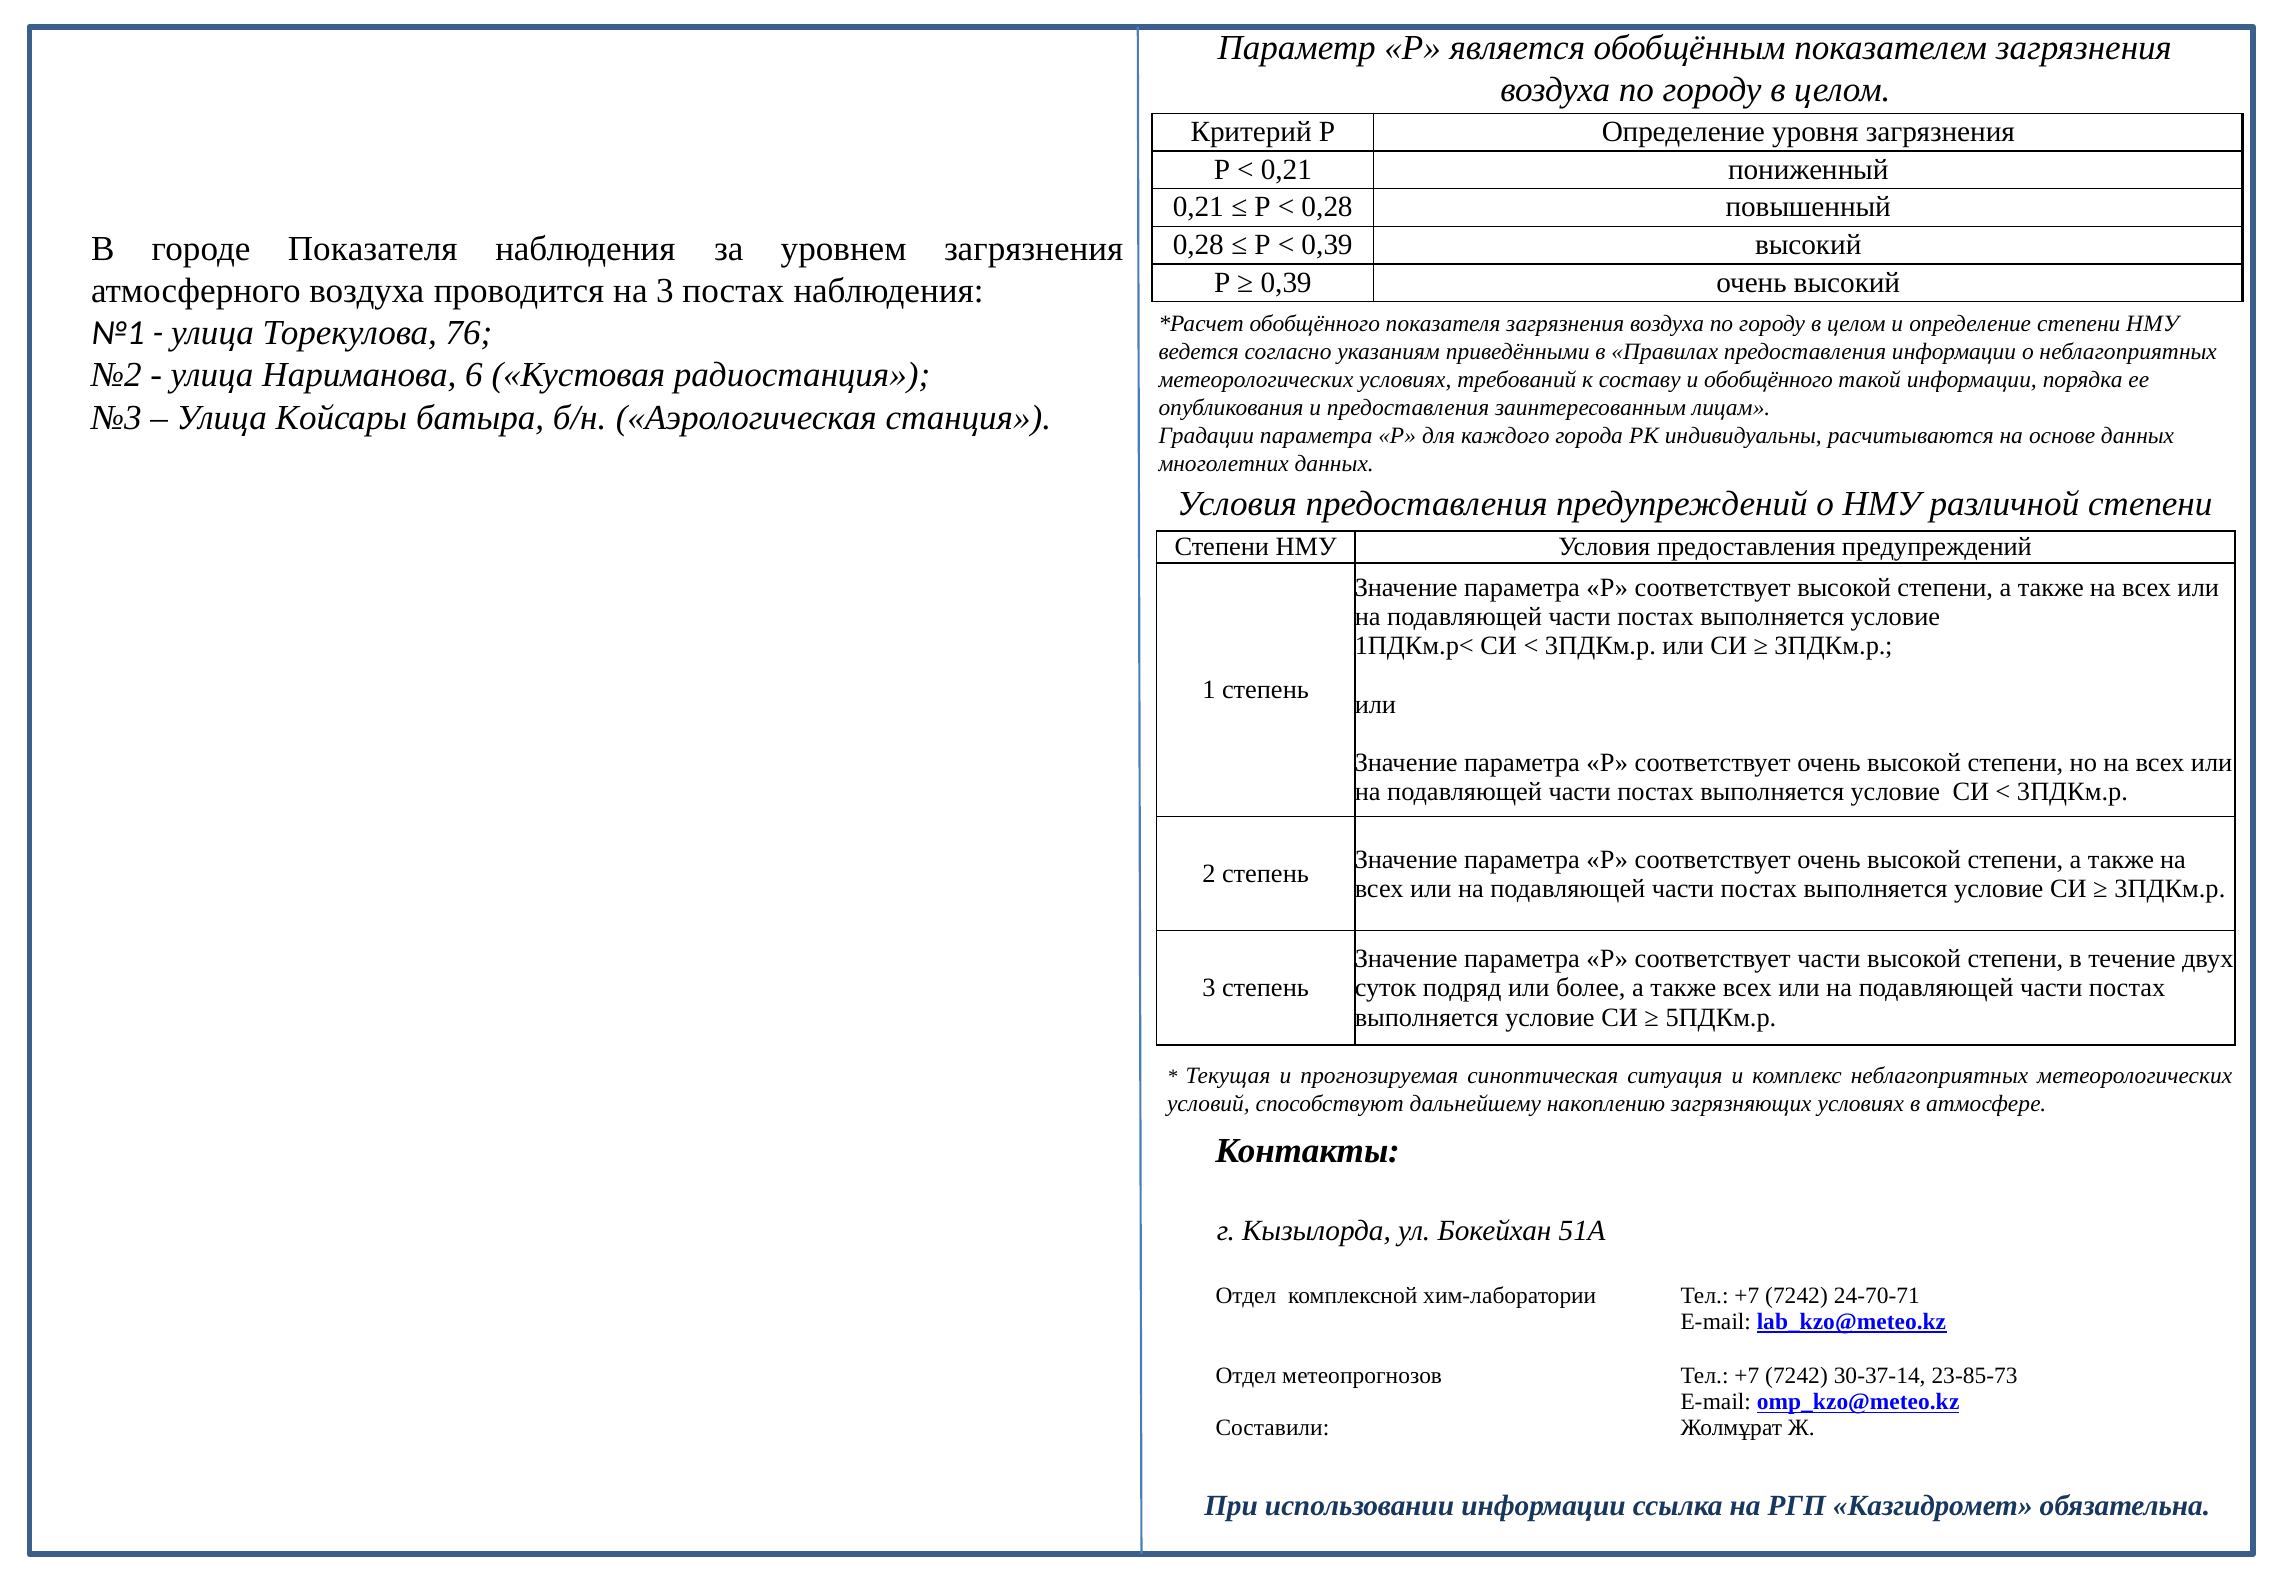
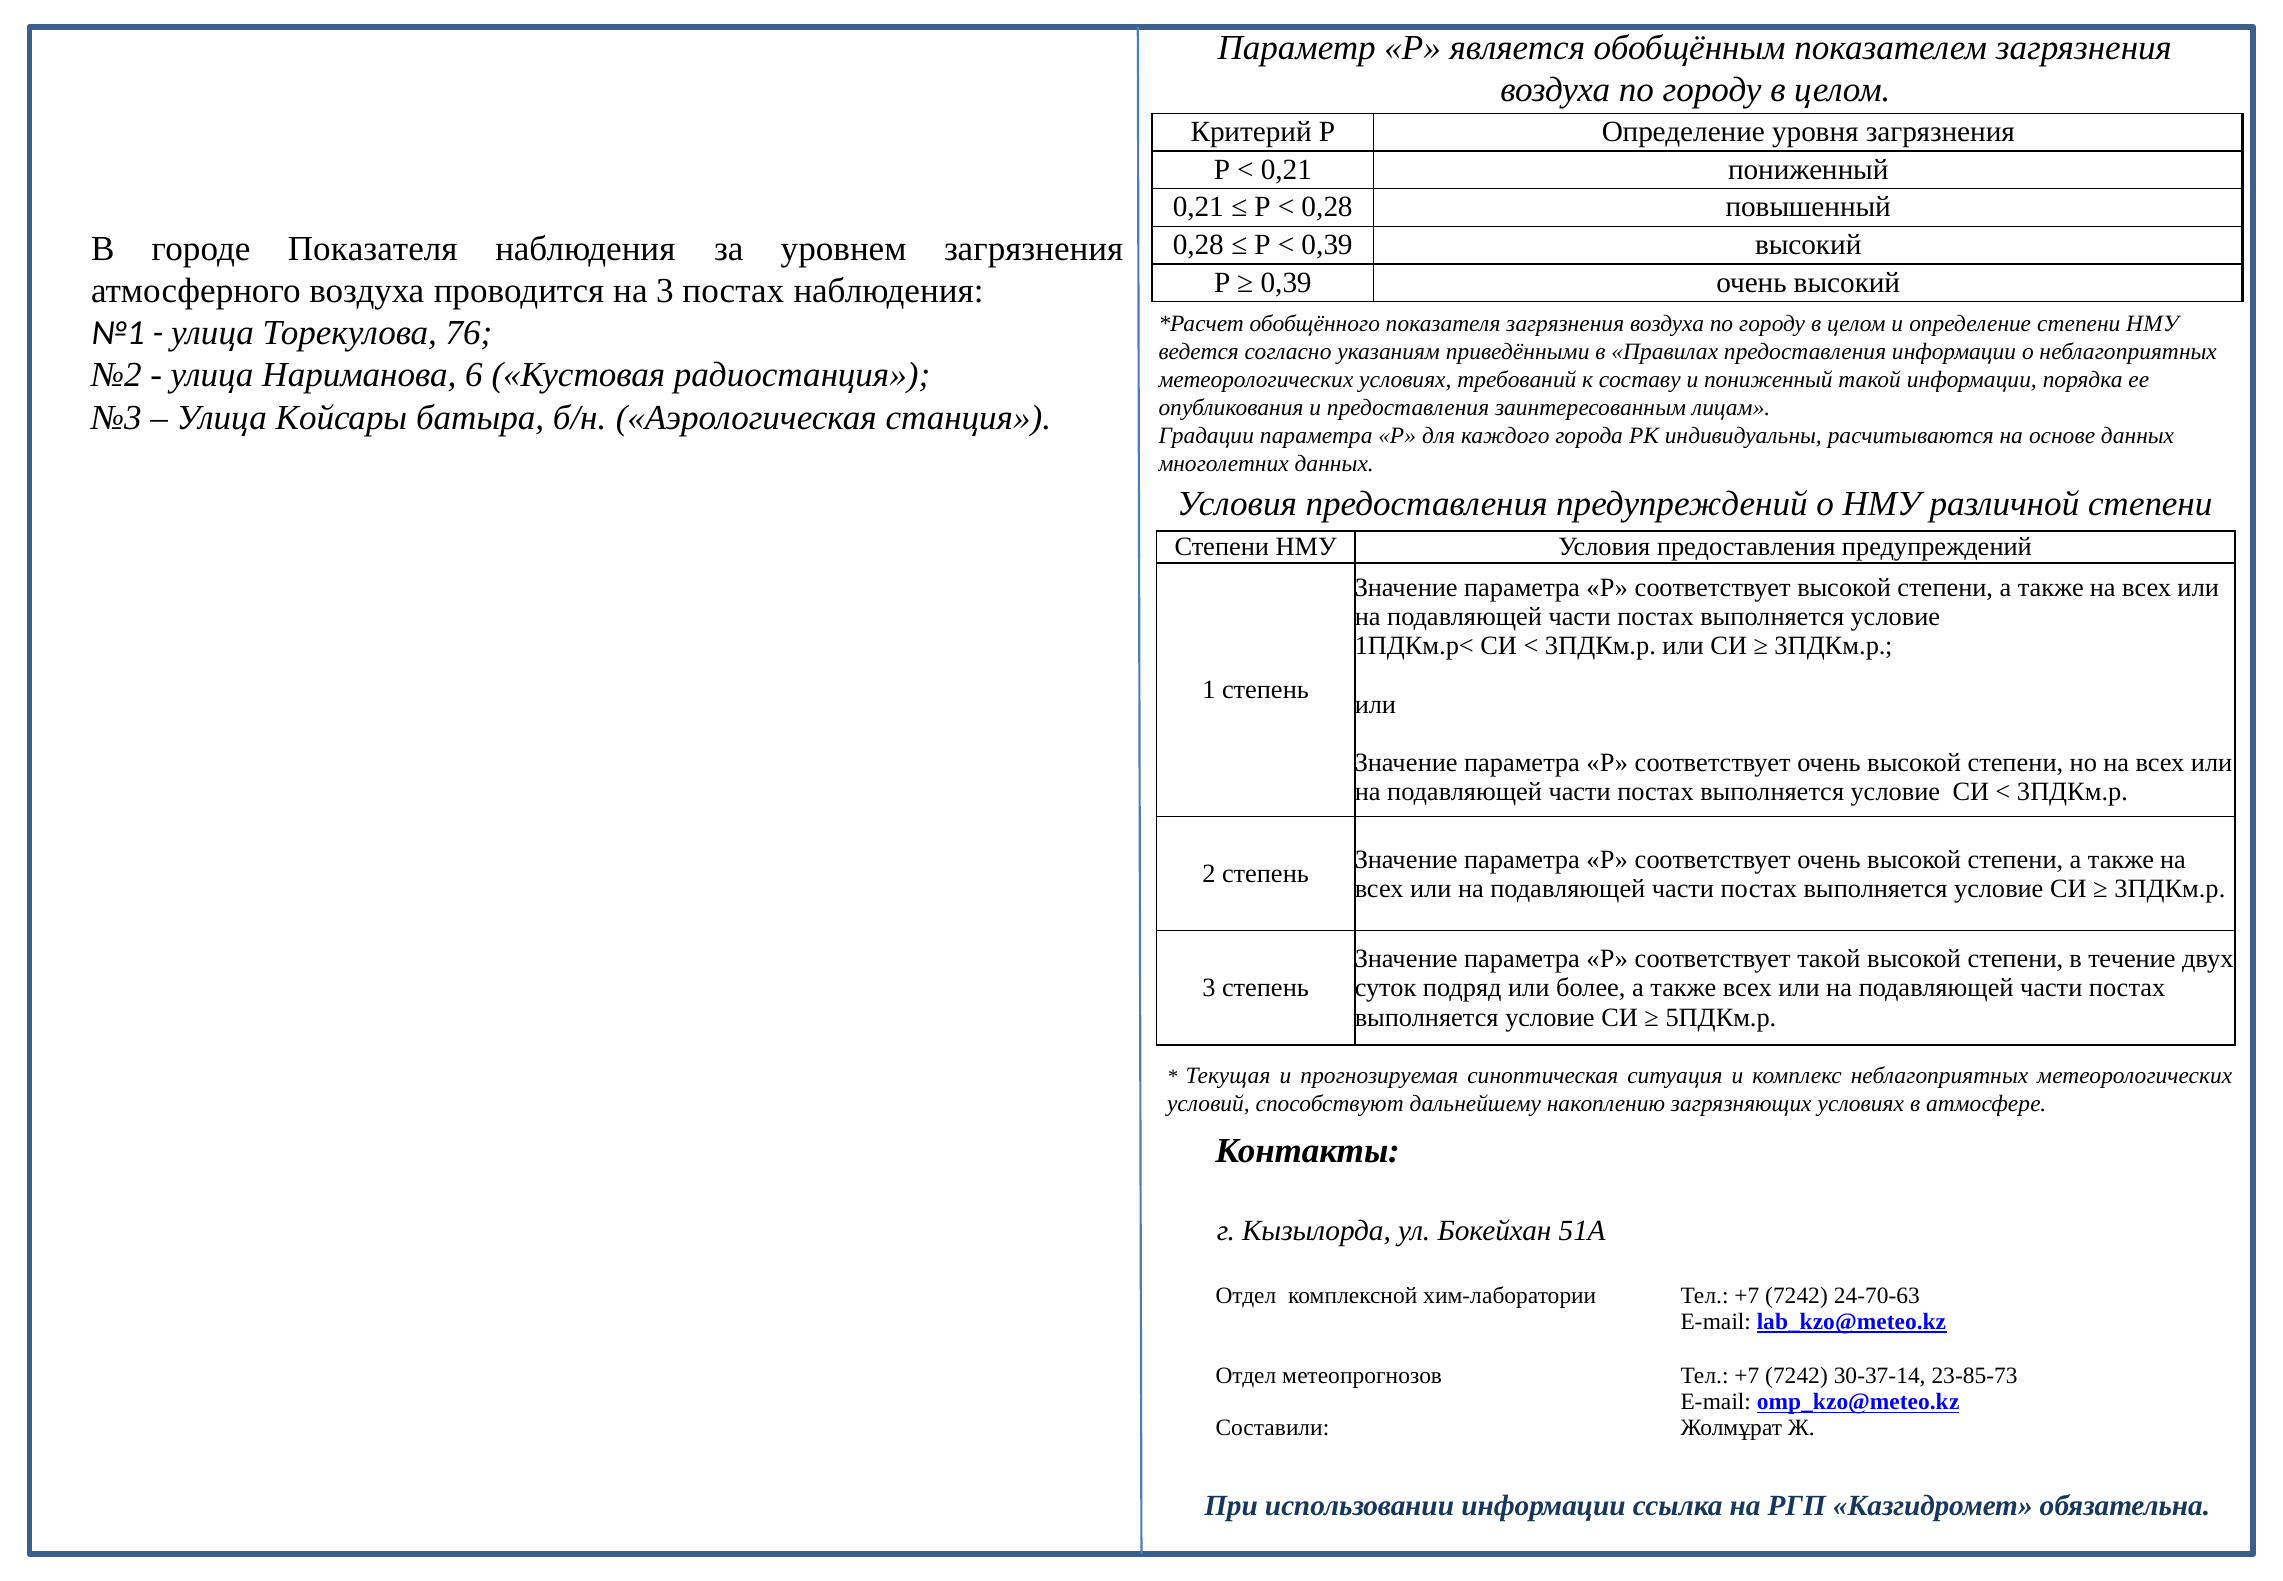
и обобщённого: обобщённого -> пониженный
соответствует части: части -> такой
24-70-71: 24-70-71 -> 24-70-63
